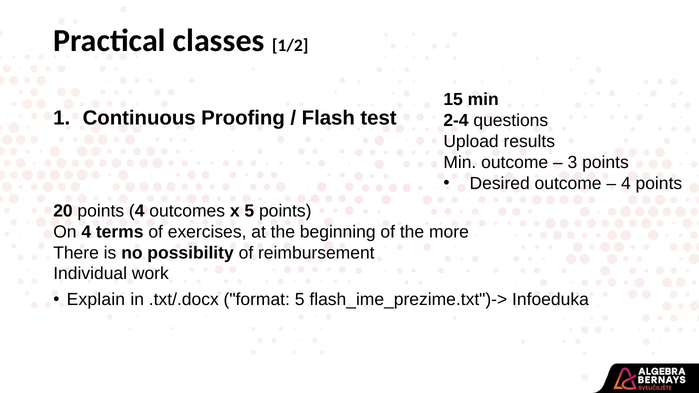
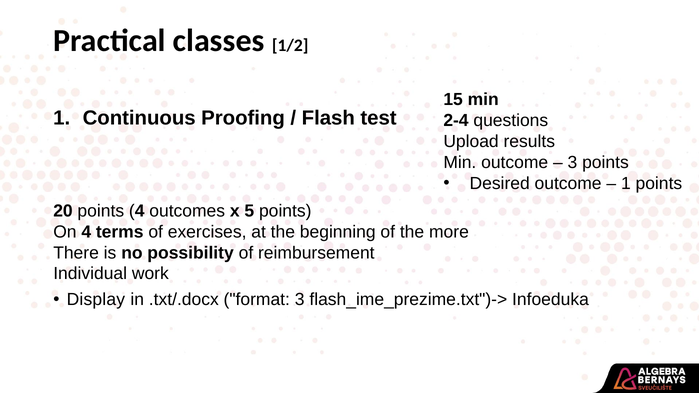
4 at (626, 184): 4 -> 1
Explain: Explain -> Display
format 5: 5 -> 3
